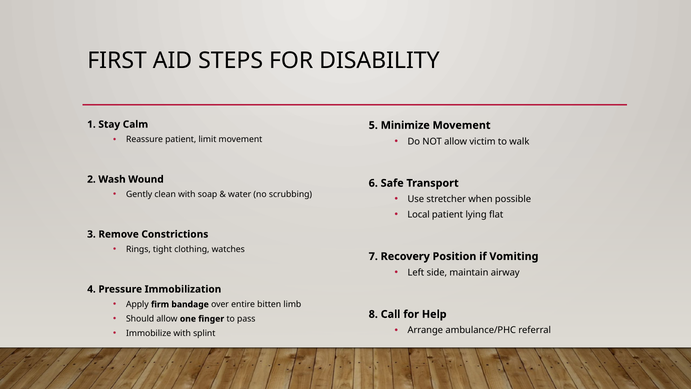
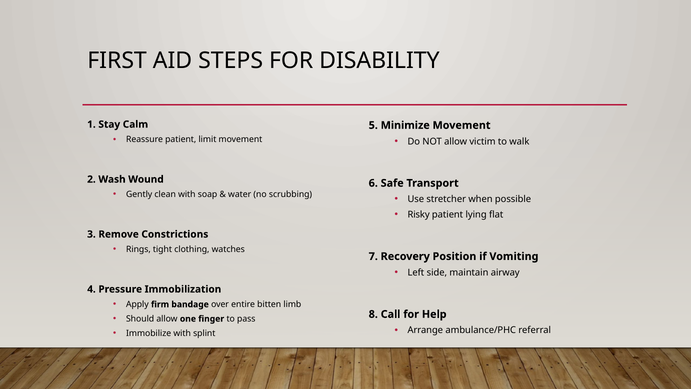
Local: Local -> Risky
